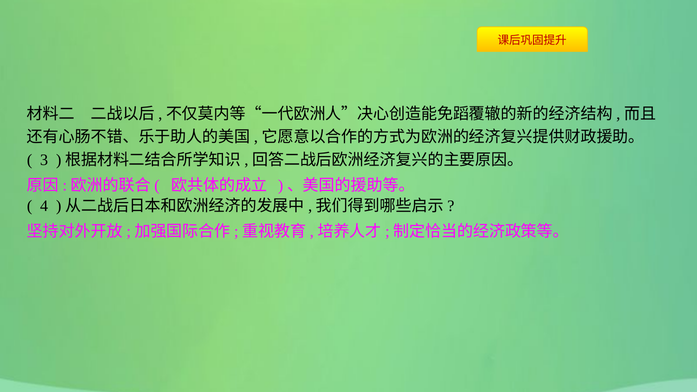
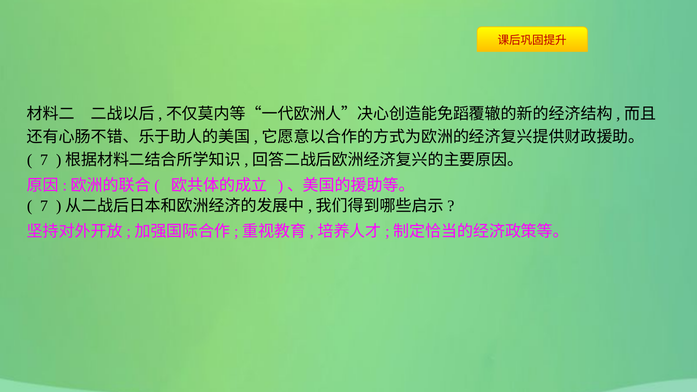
3 at (44, 160): 3 -> 7
4 at (44, 206): 4 -> 7
